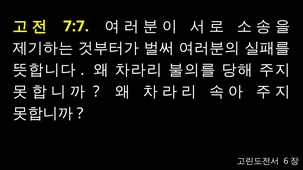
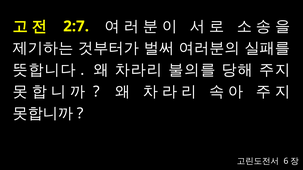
7:7: 7:7 -> 2:7
